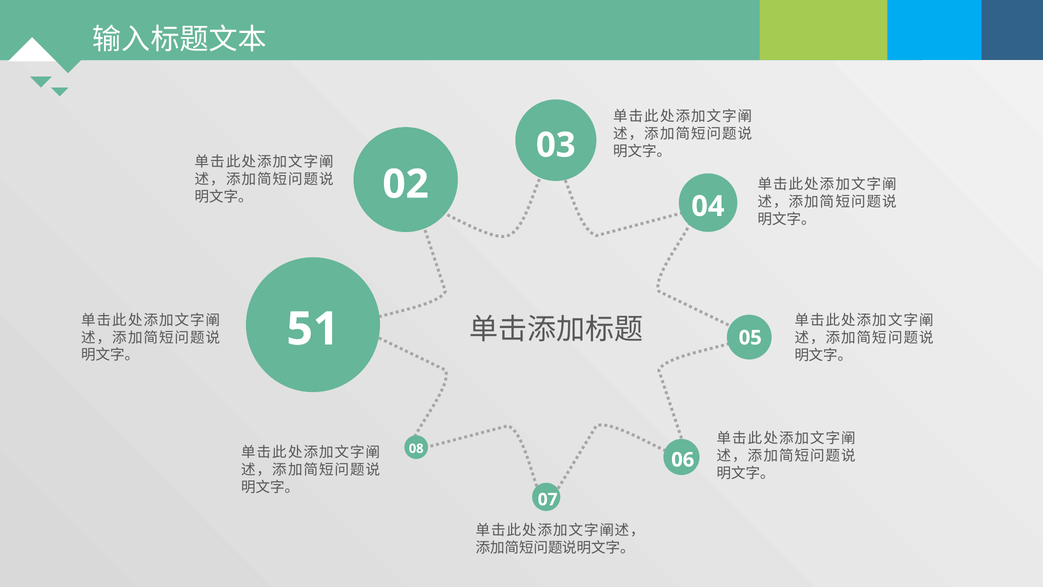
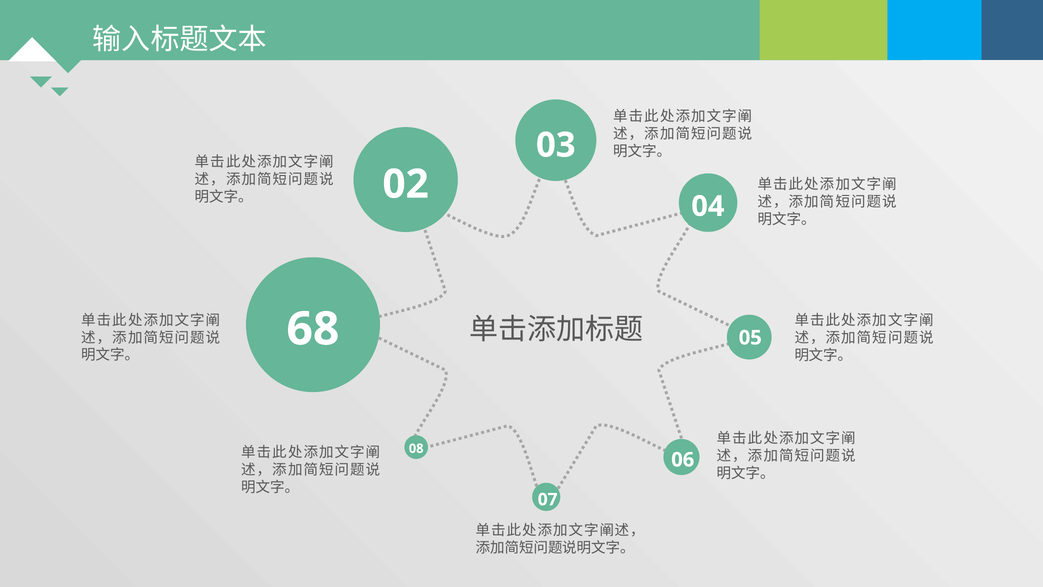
51: 51 -> 68
